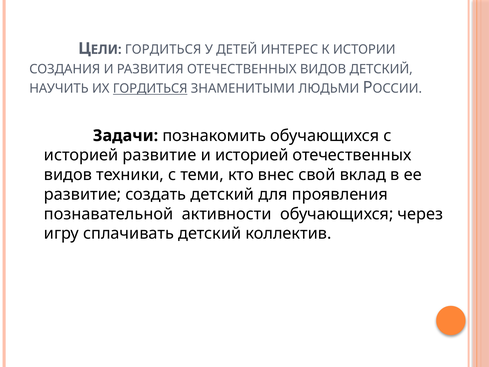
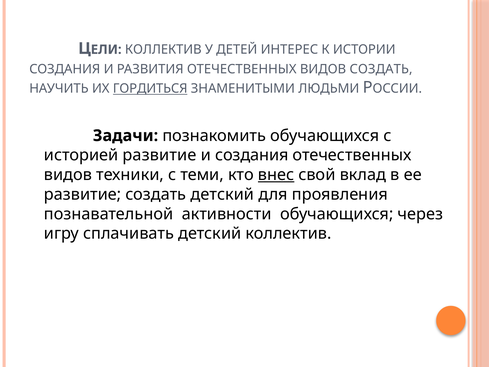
ГОРДИТЬСЯ at (163, 50): ГОРДИТЬСЯ -> КОЛЛЕКТИВ
ВИДОВ ДЕТСКИЙ: ДЕТСКИЙ -> СОЗДАТЬ
и историей: историей -> создания
внес underline: none -> present
